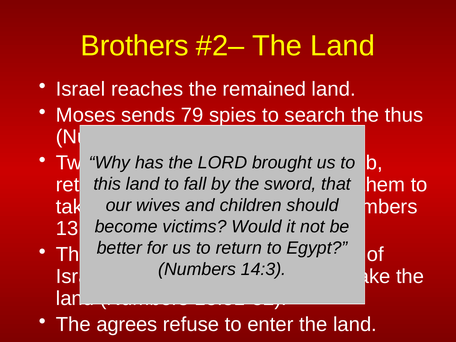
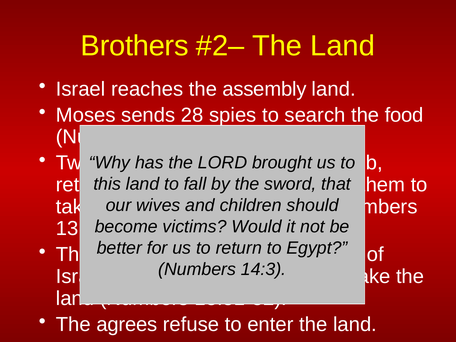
remained: remained -> assembly
79: 79 -> 28
thus: thus -> food
